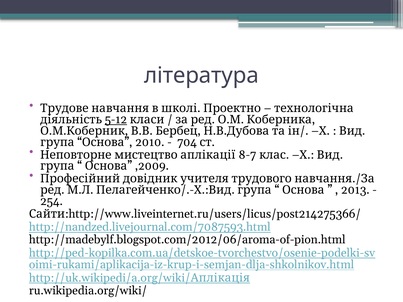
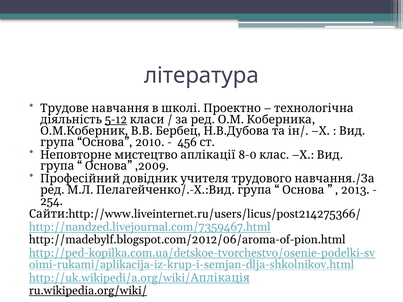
704: 704 -> 456
8-7: 8-7 -> 8-0
http://nandzed.livejournal.com/7087593.html: http://nandzed.livejournal.com/7087593.html -> http://nandzed.livejournal.com/7359467.html
ru.wikipedia.org/wiki/ underline: none -> present
